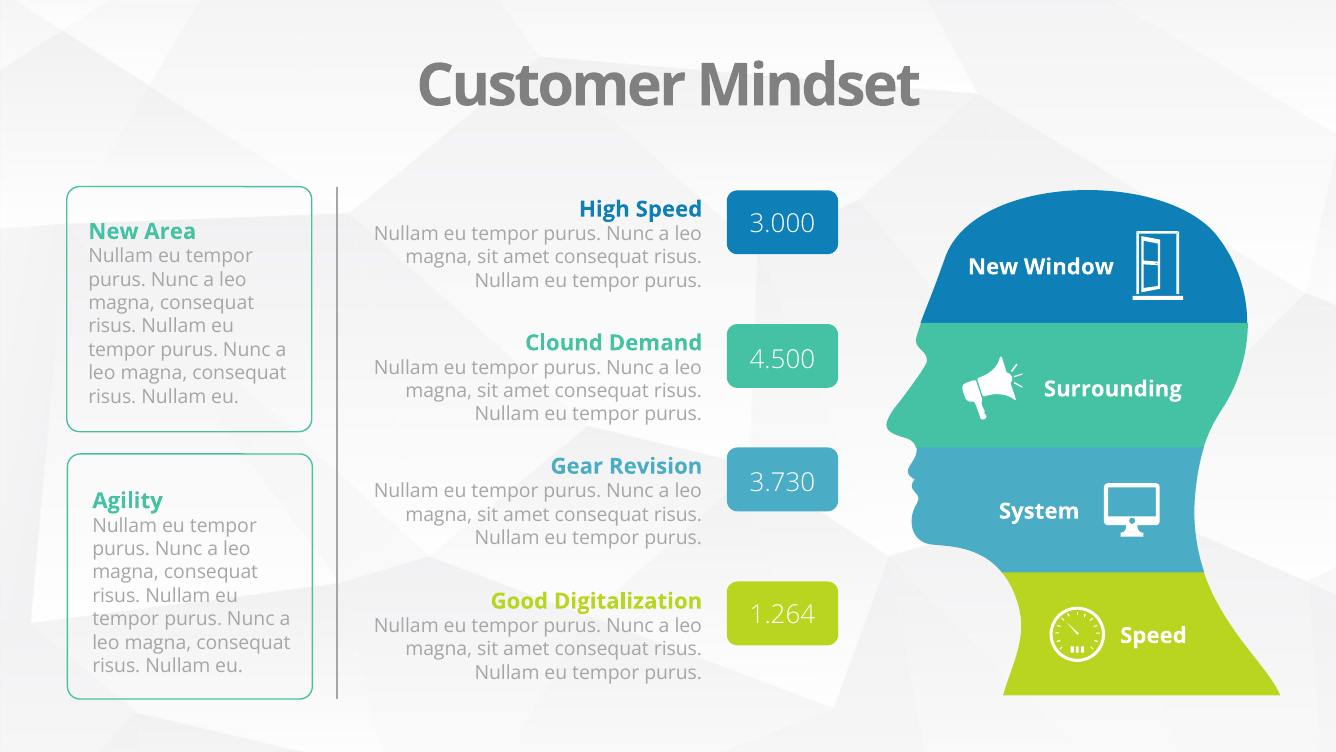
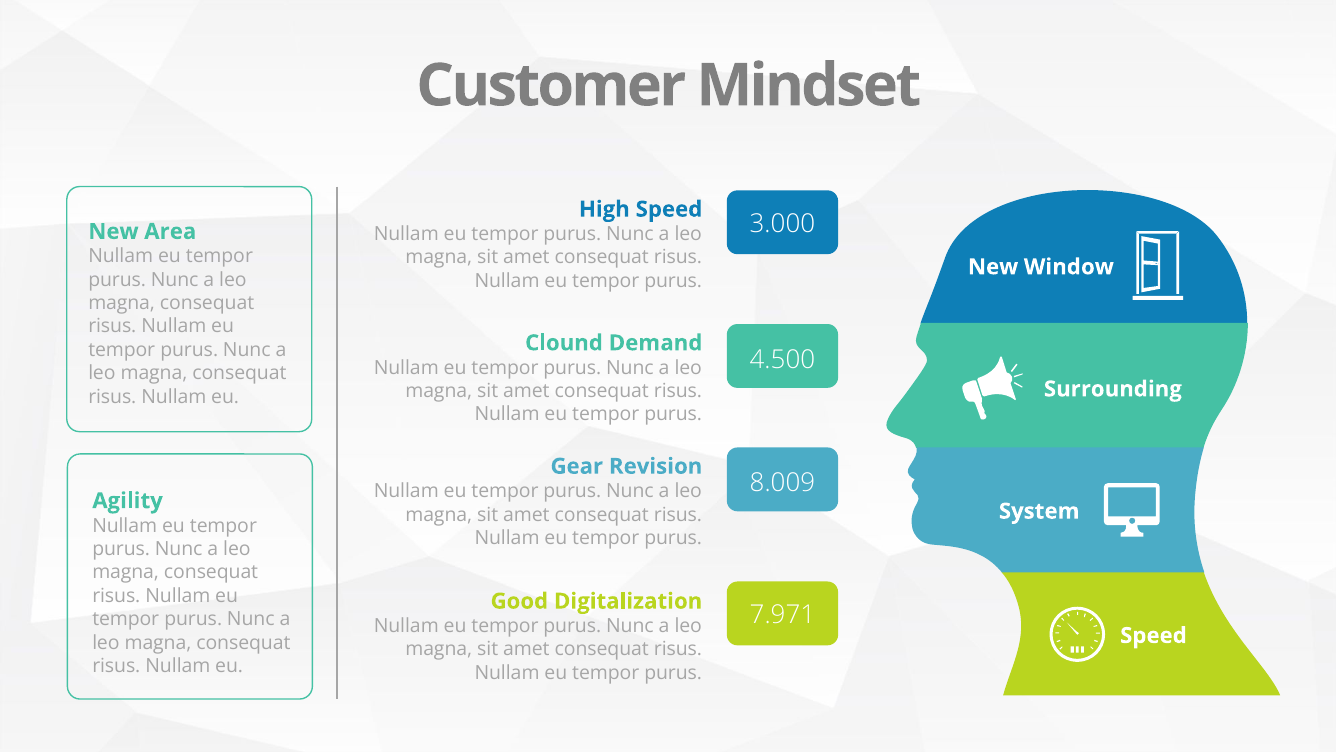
3.730: 3.730 -> 8.009
1.264: 1.264 -> 7.971
